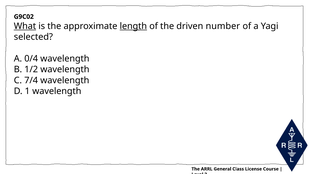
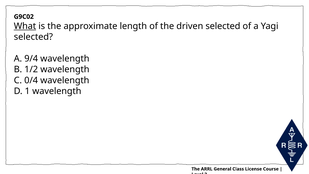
length underline: present -> none
driven number: number -> selected
0/4: 0/4 -> 9/4
7/4: 7/4 -> 0/4
